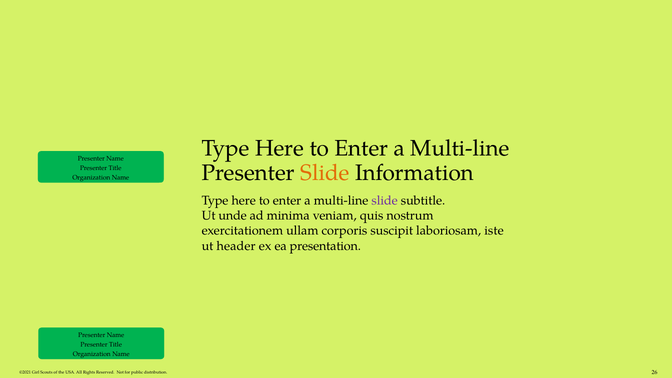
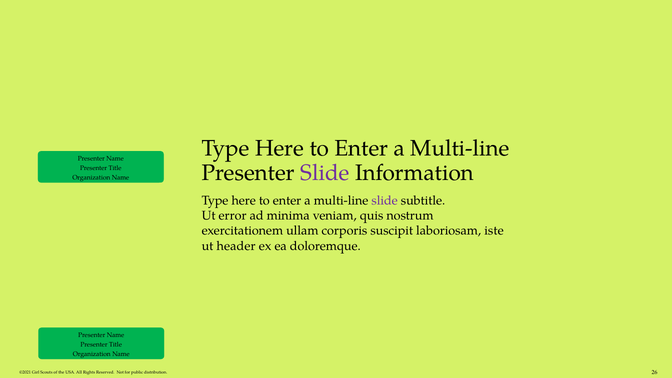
Slide at (325, 173) colour: orange -> purple
unde: unde -> error
presentation: presentation -> doloremque
